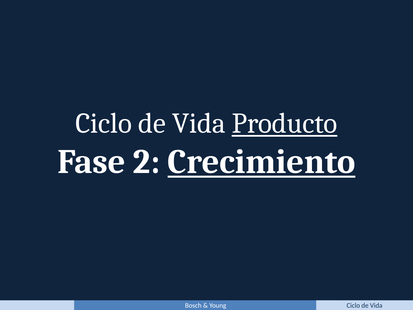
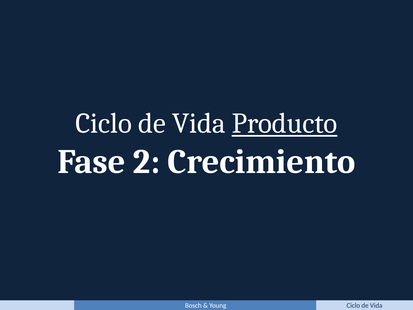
Crecimiento underline: present -> none
